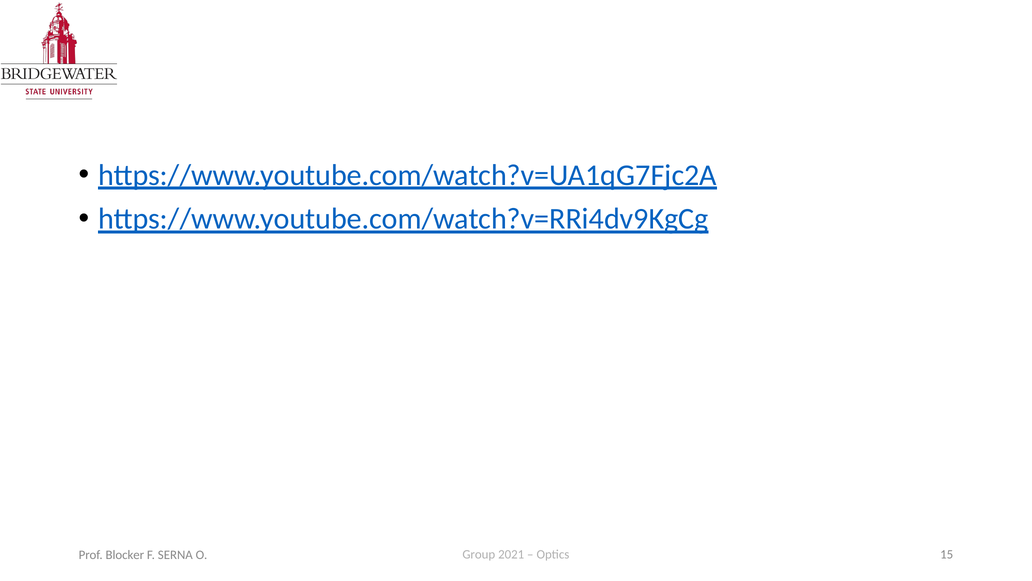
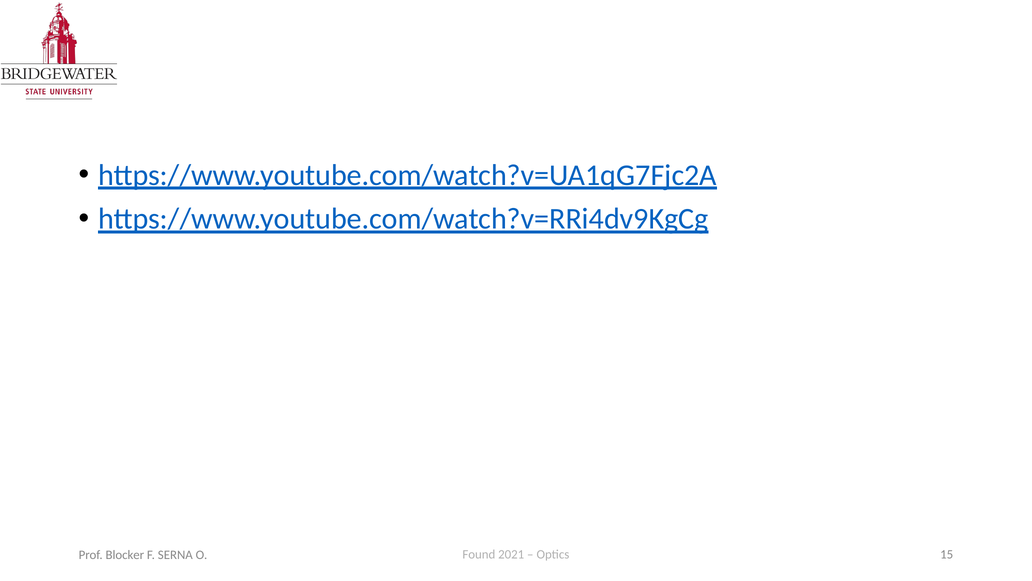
Group: Group -> Found
